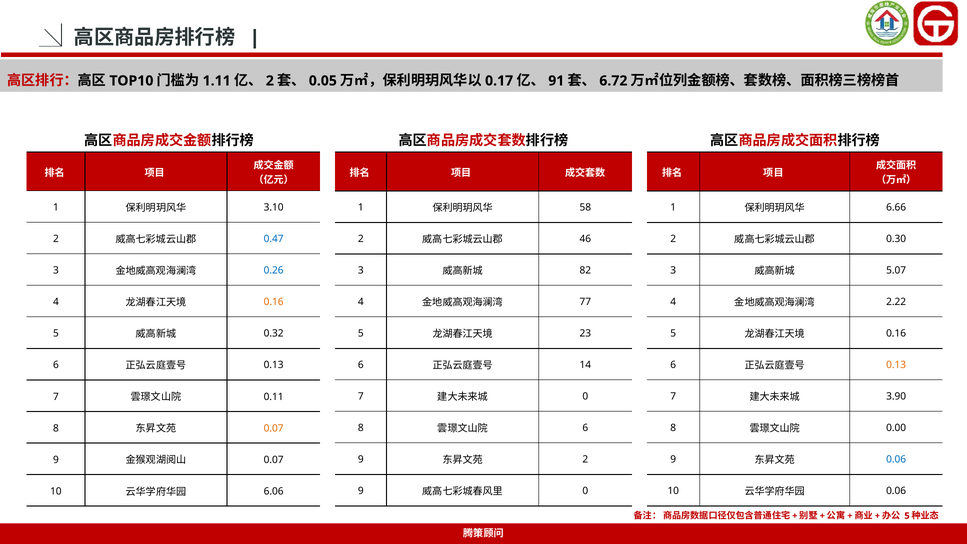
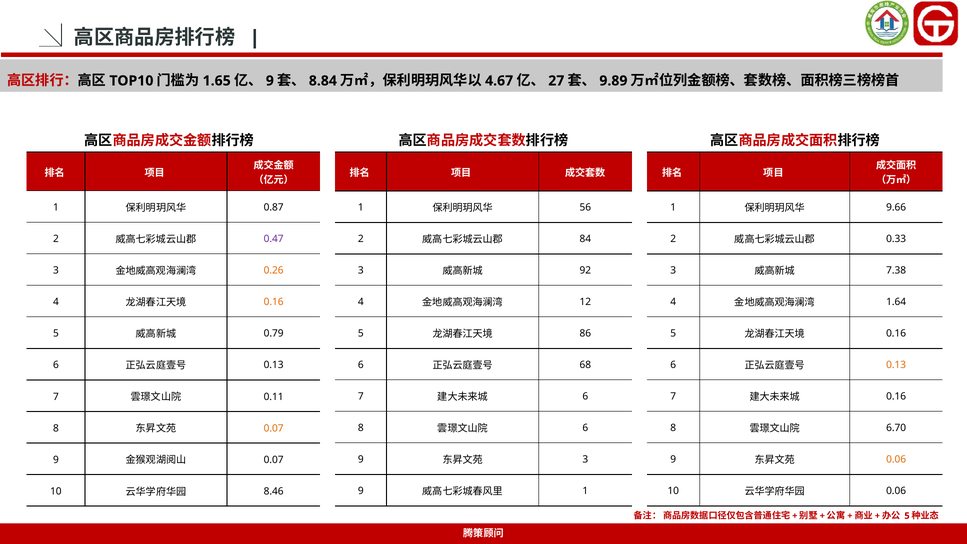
1.11: 1.11 -> 1.65
2 at (270, 81): 2 -> 9
0.05: 0.05 -> 8.84
0.17: 0.17 -> 4.67
91: 91 -> 27
6.72: 6.72 -> 9.89
3.10: 3.10 -> 0.87
58: 58 -> 56
6.66: 6.66 -> 9.66
0.47 colour: blue -> purple
46: 46 -> 84
0.30: 0.30 -> 0.33
0.26 colour: blue -> orange
82: 82 -> 92
5.07: 5.07 -> 7.38
77: 77 -> 12
2.22: 2.22 -> 1.64
0.32: 0.32 -> 0.79
23: 23 -> 86
14: 14 -> 68
0 at (585, 396): 0 -> 6
3.90 at (896, 396): 3.90 -> 0.16
0.00: 0.00 -> 6.70
2 at (585, 459): 2 -> 3
0.06 at (896, 459) colour: blue -> orange
0 at (585, 491): 0 -> 1
6.06: 6.06 -> 8.46
